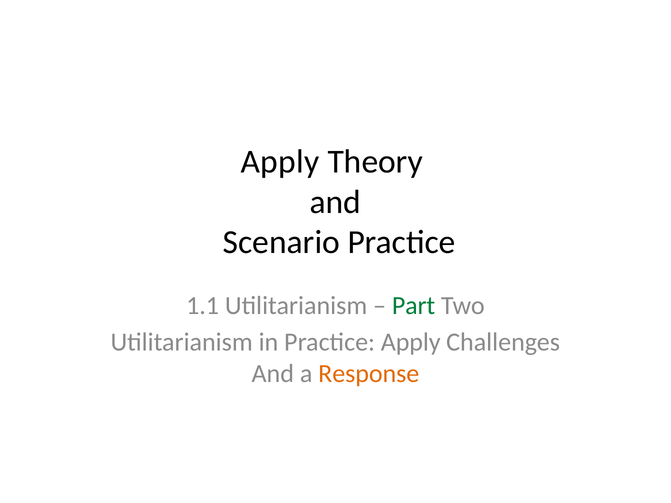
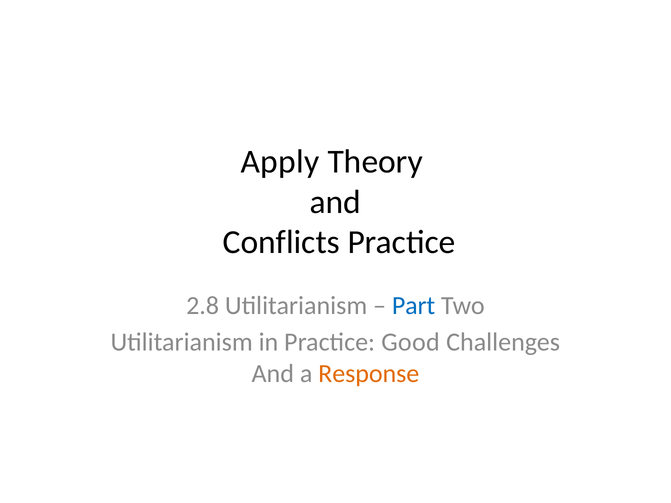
Scenario: Scenario -> Conflicts
1.1: 1.1 -> 2.8
Part colour: green -> blue
Practice Apply: Apply -> Good
